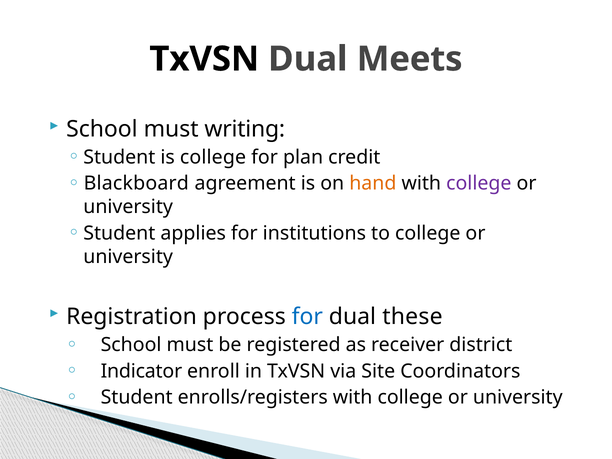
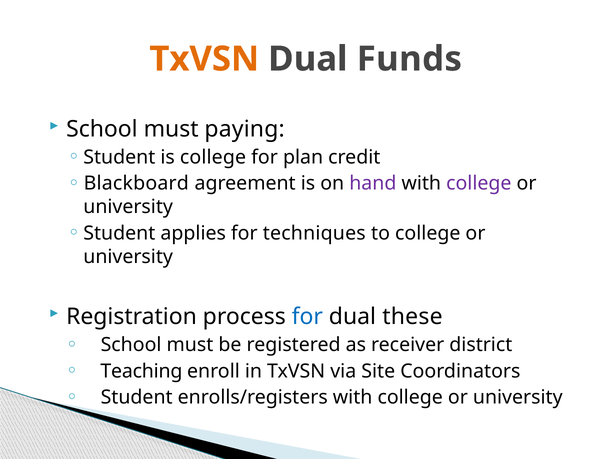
TxVSN at (204, 59) colour: black -> orange
Meets: Meets -> Funds
writing: writing -> paying
hand colour: orange -> purple
institutions: institutions -> techniques
Indicator: Indicator -> Teaching
